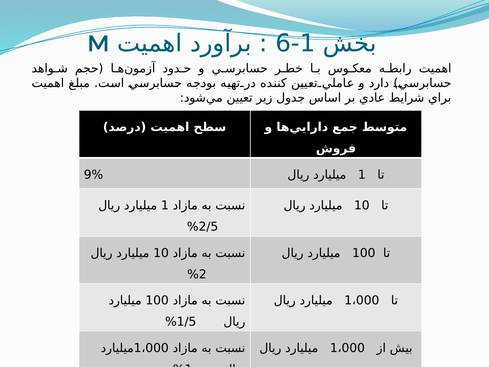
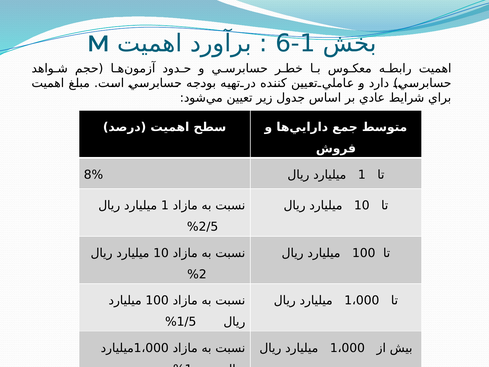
9%: 9% -> 8%
